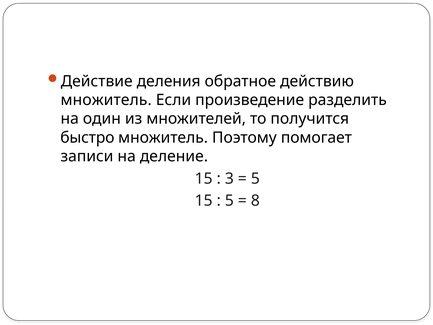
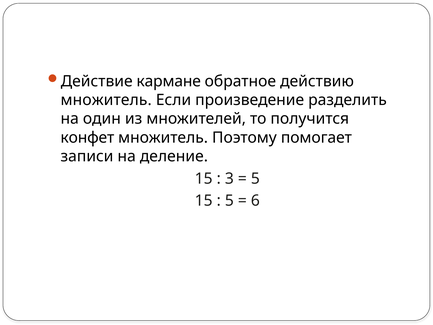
деления: деления -> кармане
быстро: быстро -> конфет
8: 8 -> 6
